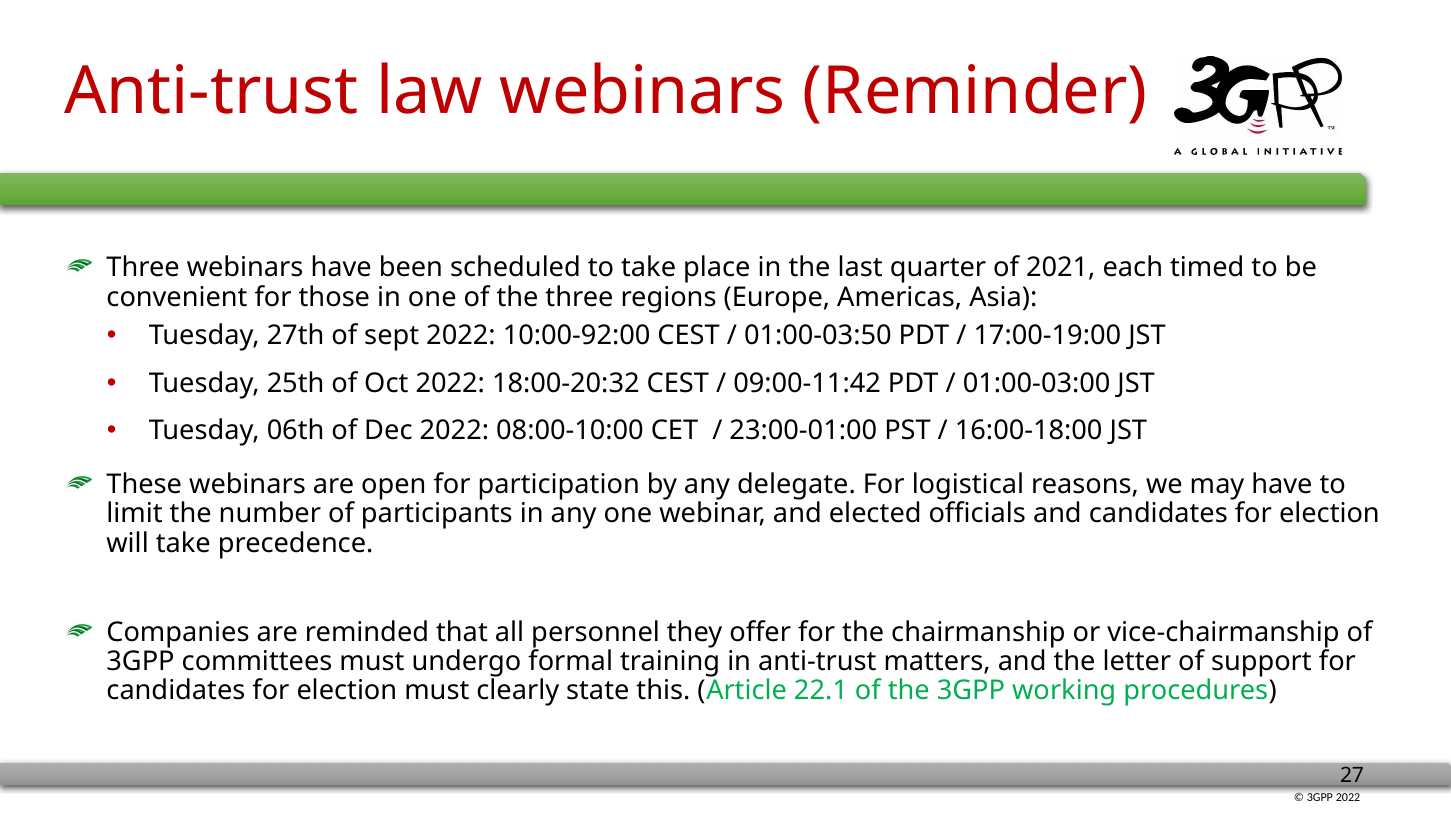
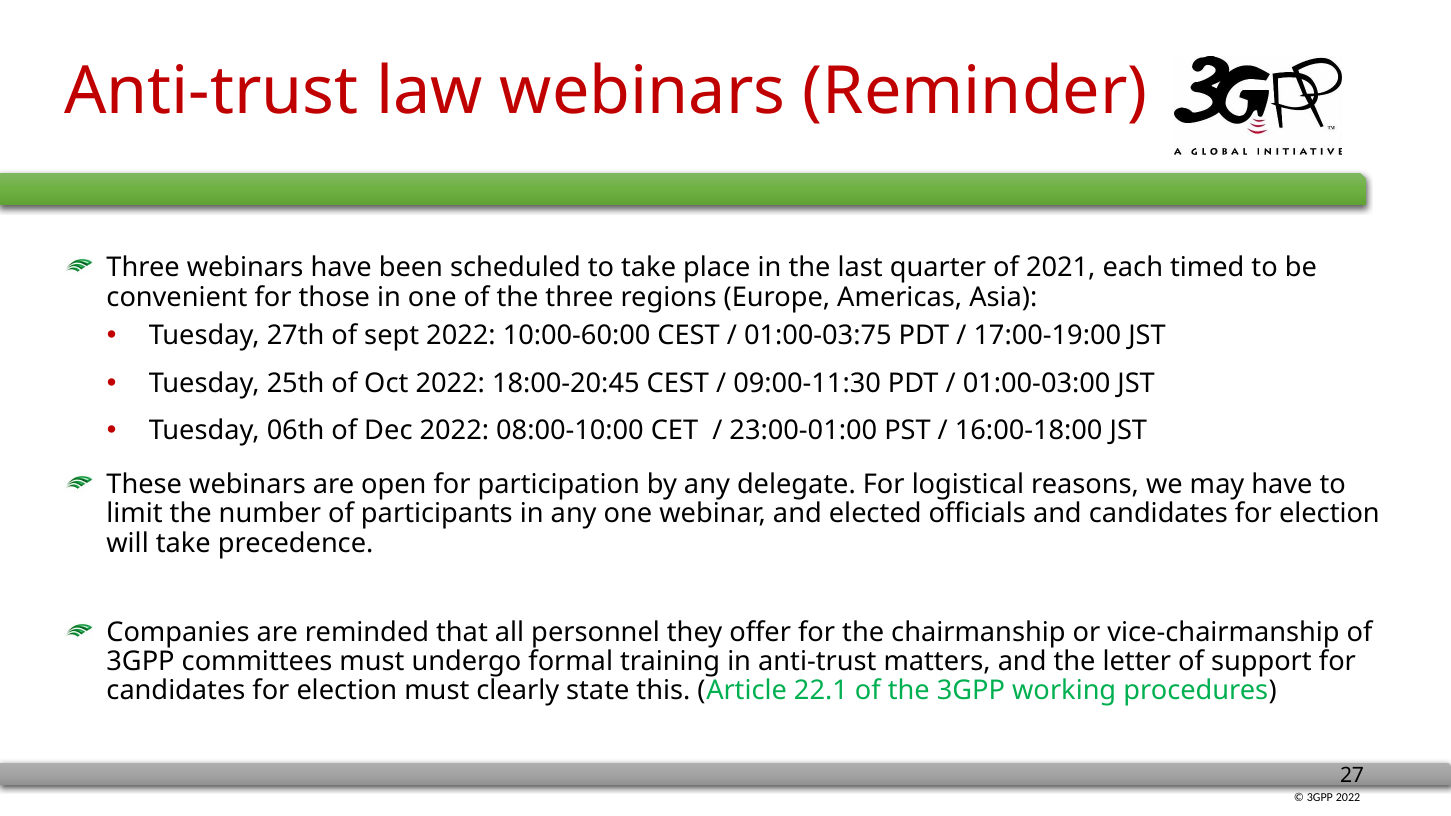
10:00-92:00: 10:00-92:00 -> 10:00-60:00
01:00-03:50: 01:00-03:50 -> 01:00-03:75
18:00-20:32: 18:00-20:32 -> 18:00-20:45
09:00-11:42: 09:00-11:42 -> 09:00-11:30
